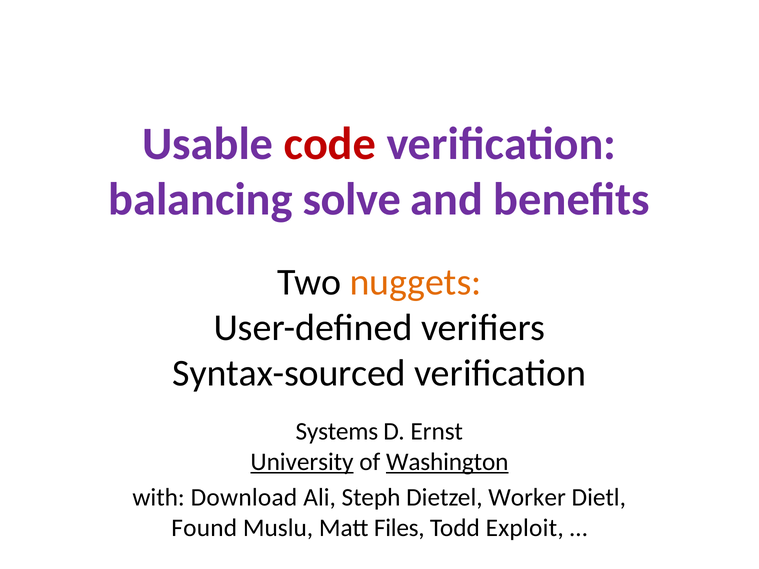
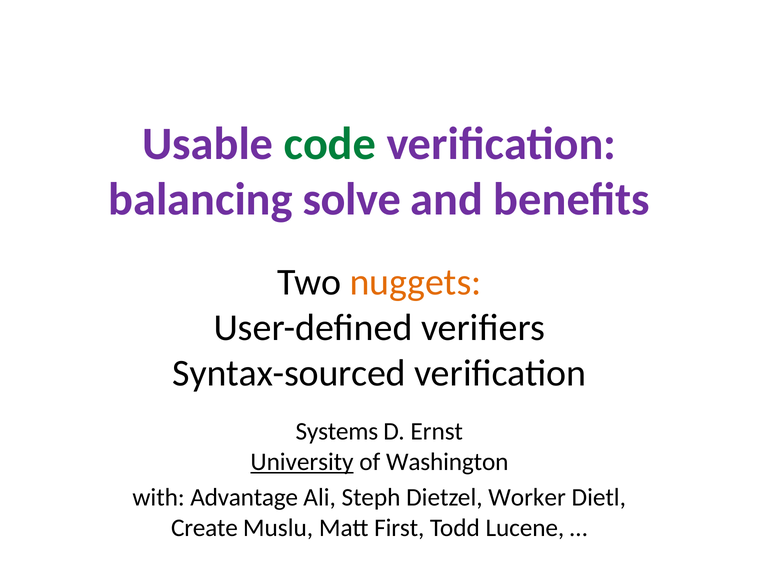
code colour: red -> green
Washington underline: present -> none
Download: Download -> Advantage
Found: Found -> Create
Files: Files -> First
Exploit: Exploit -> Lucene
